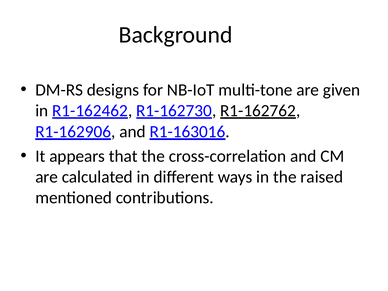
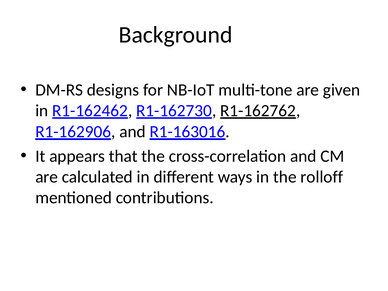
raised: raised -> rolloff
